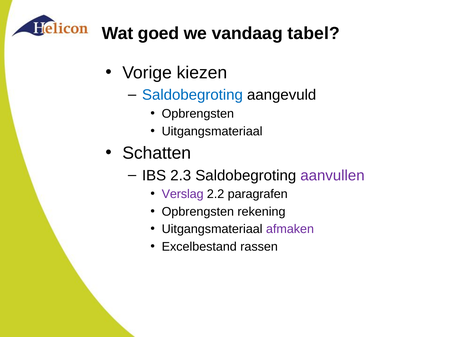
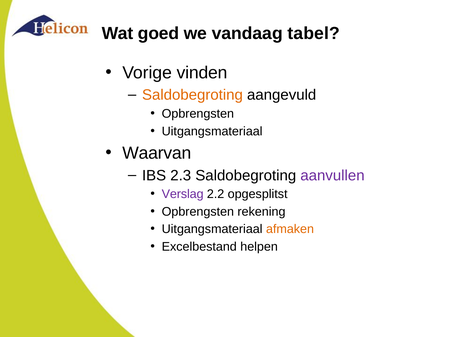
kiezen: kiezen -> vinden
Saldobegroting at (192, 95) colour: blue -> orange
Schatten: Schatten -> Waarvan
paragrafen: paragrafen -> opgesplitst
afmaken colour: purple -> orange
rassen: rassen -> helpen
